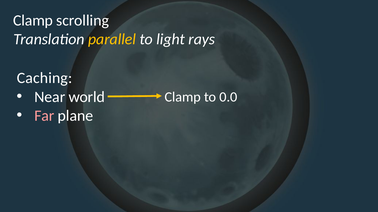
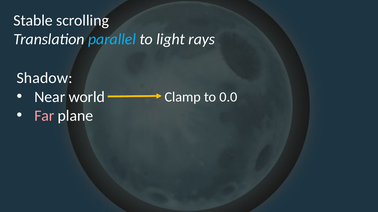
Clamp at (33, 21): Clamp -> Stable
parallel colour: yellow -> light blue
Caching: Caching -> Shadow
